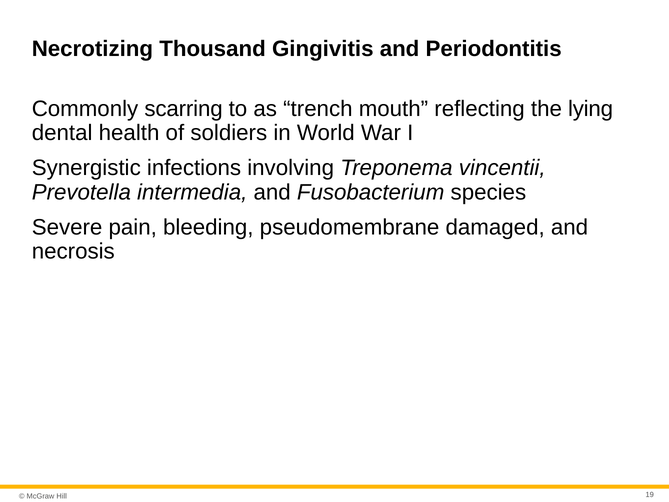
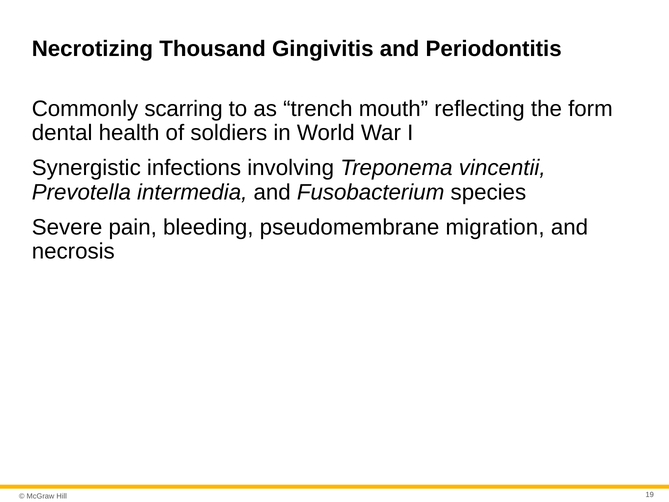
lying: lying -> form
damaged: damaged -> migration
